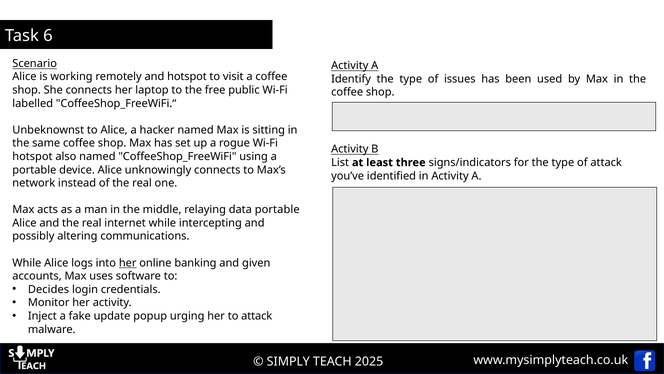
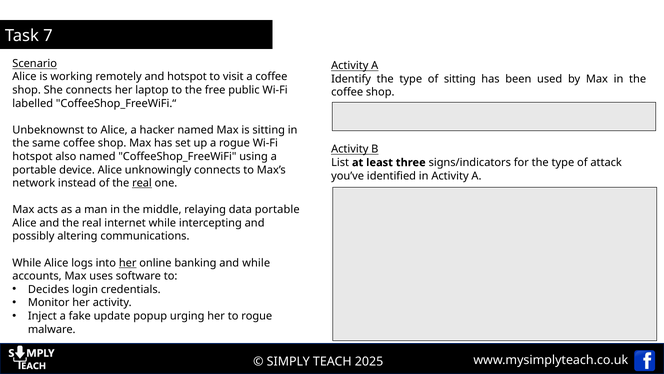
6: 6 -> 7
of issues: issues -> sitting
real at (142, 183) underline: none -> present
and given: given -> while
to attack: attack -> rogue
